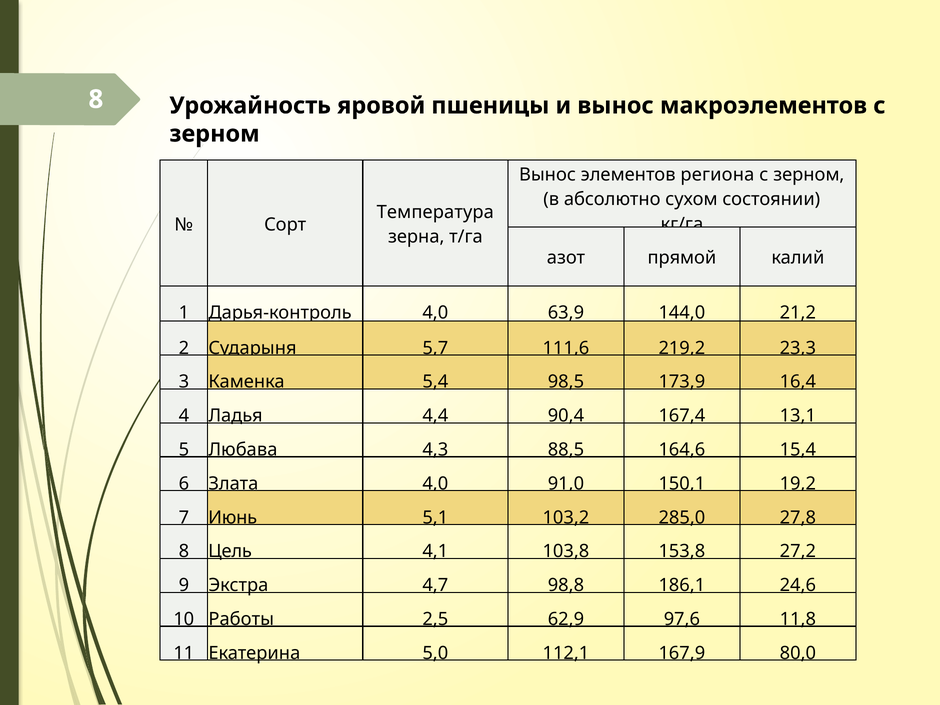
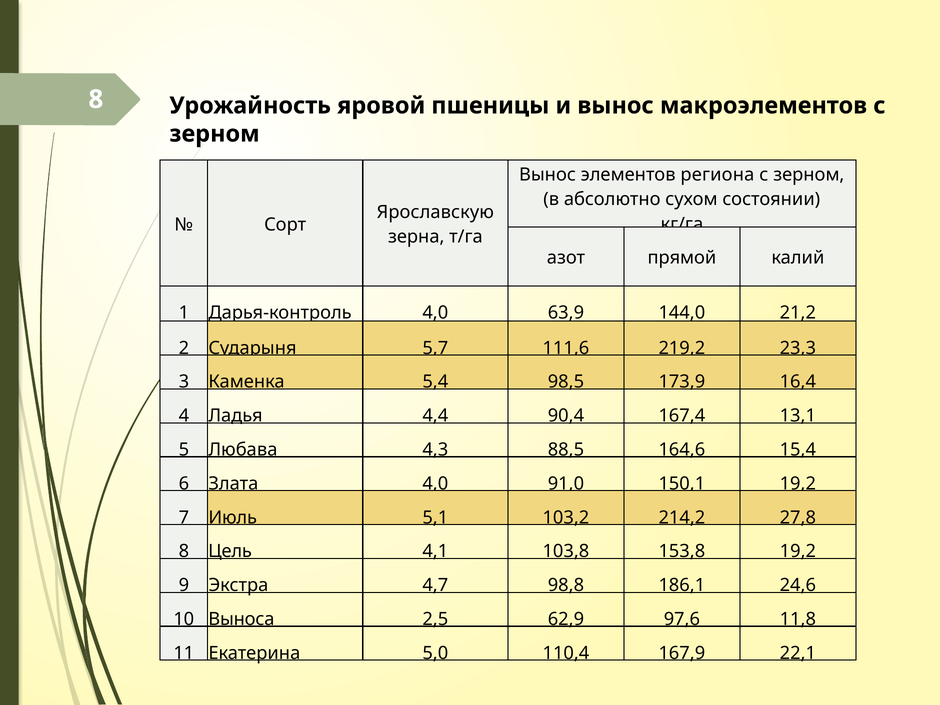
Температура: Температура -> Ярославскую
Июнь: Июнь -> Июль
285,0: 285,0 -> 214,2
153,8 27,2: 27,2 -> 19,2
Работы: Работы -> Выноса
112,1: 112,1 -> 110,4
80,0: 80,0 -> 22,1
